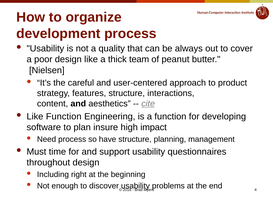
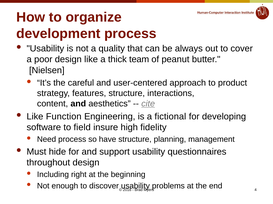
a function: function -> fictional
plan: plan -> field
impact: impact -> fidelity
time: time -> hide
